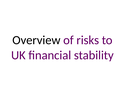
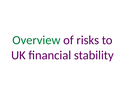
Overview colour: black -> green
